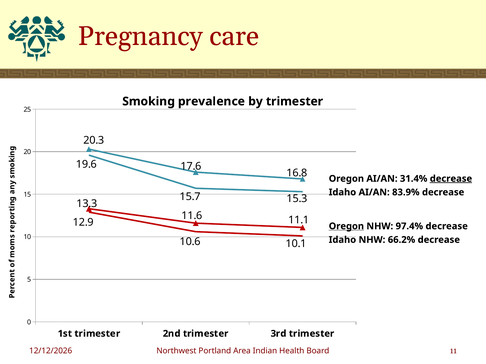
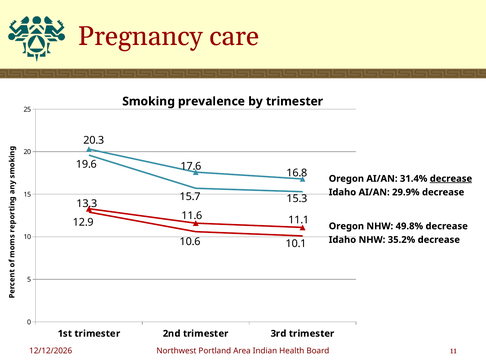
83.9%: 83.9% -> 29.9%
Oregon at (346, 226) underline: present -> none
97.4%: 97.4% -> 49.8%
66.2%: 66.2% -> 35.2%
